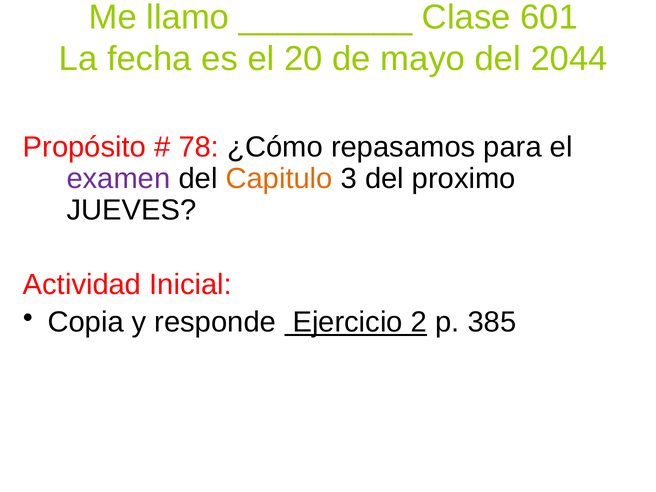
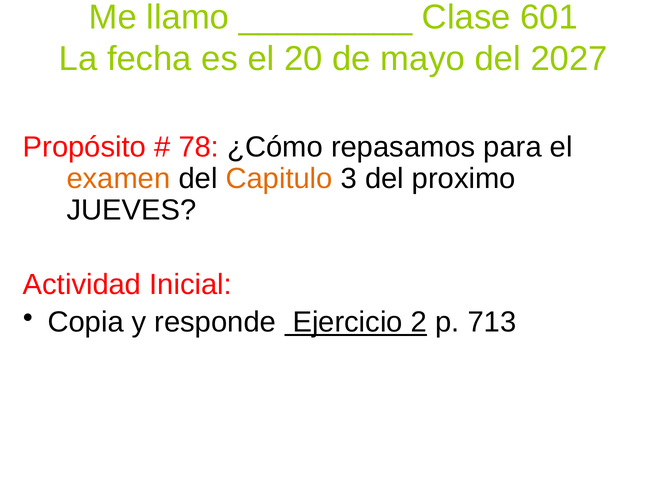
2044: 2044 -> 2027
examen colour: purple -> orange
385: 385 -> 713
